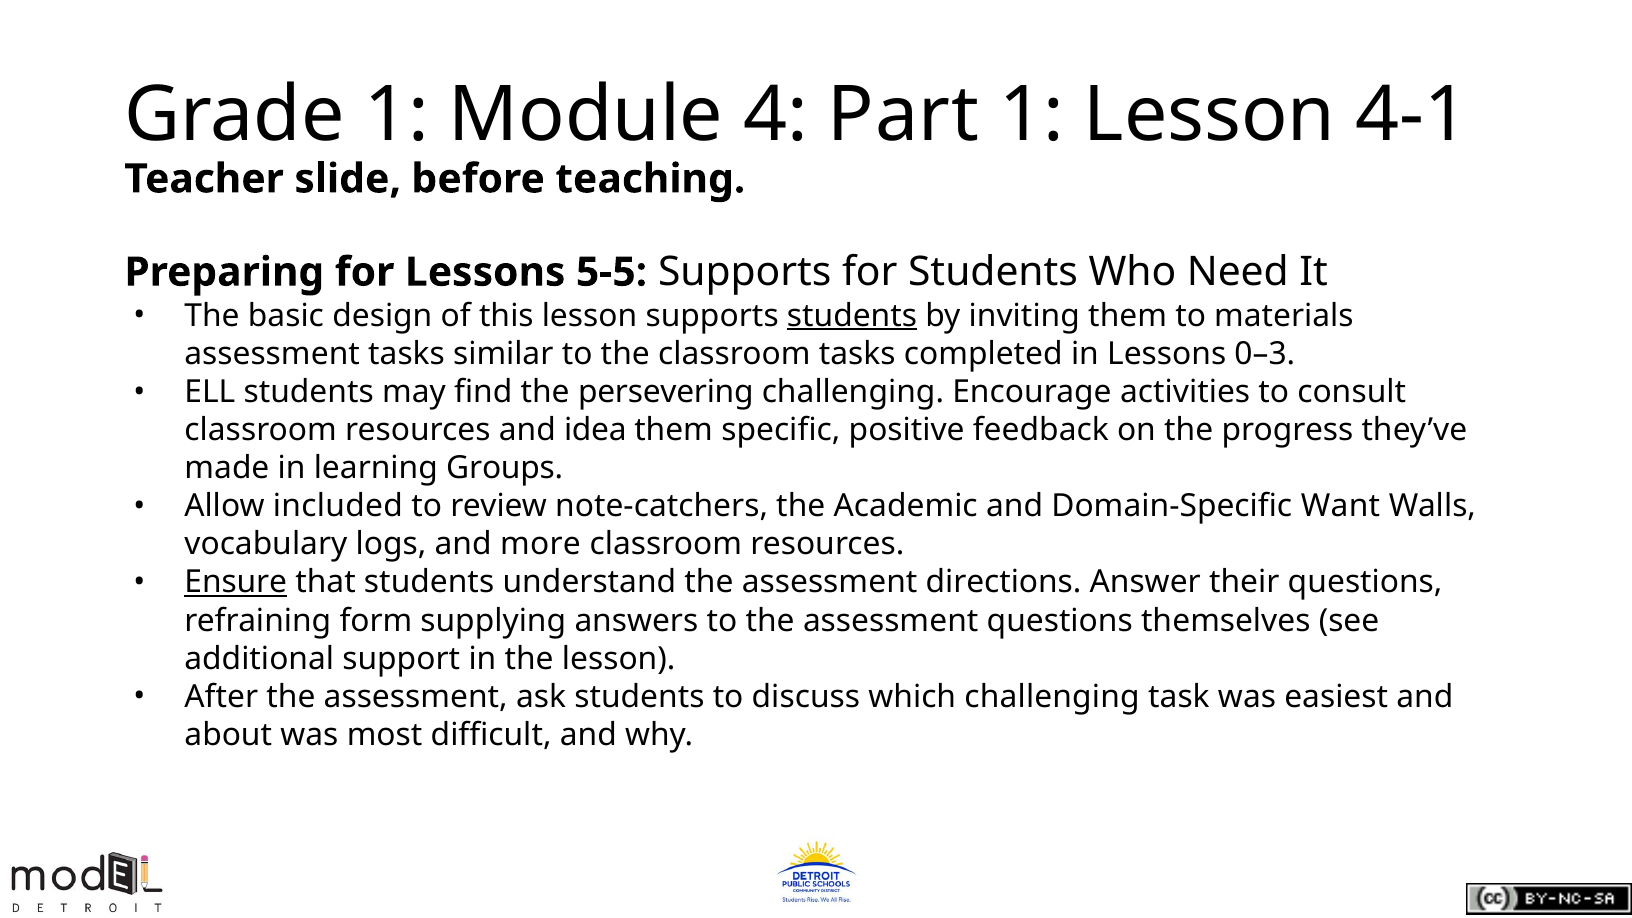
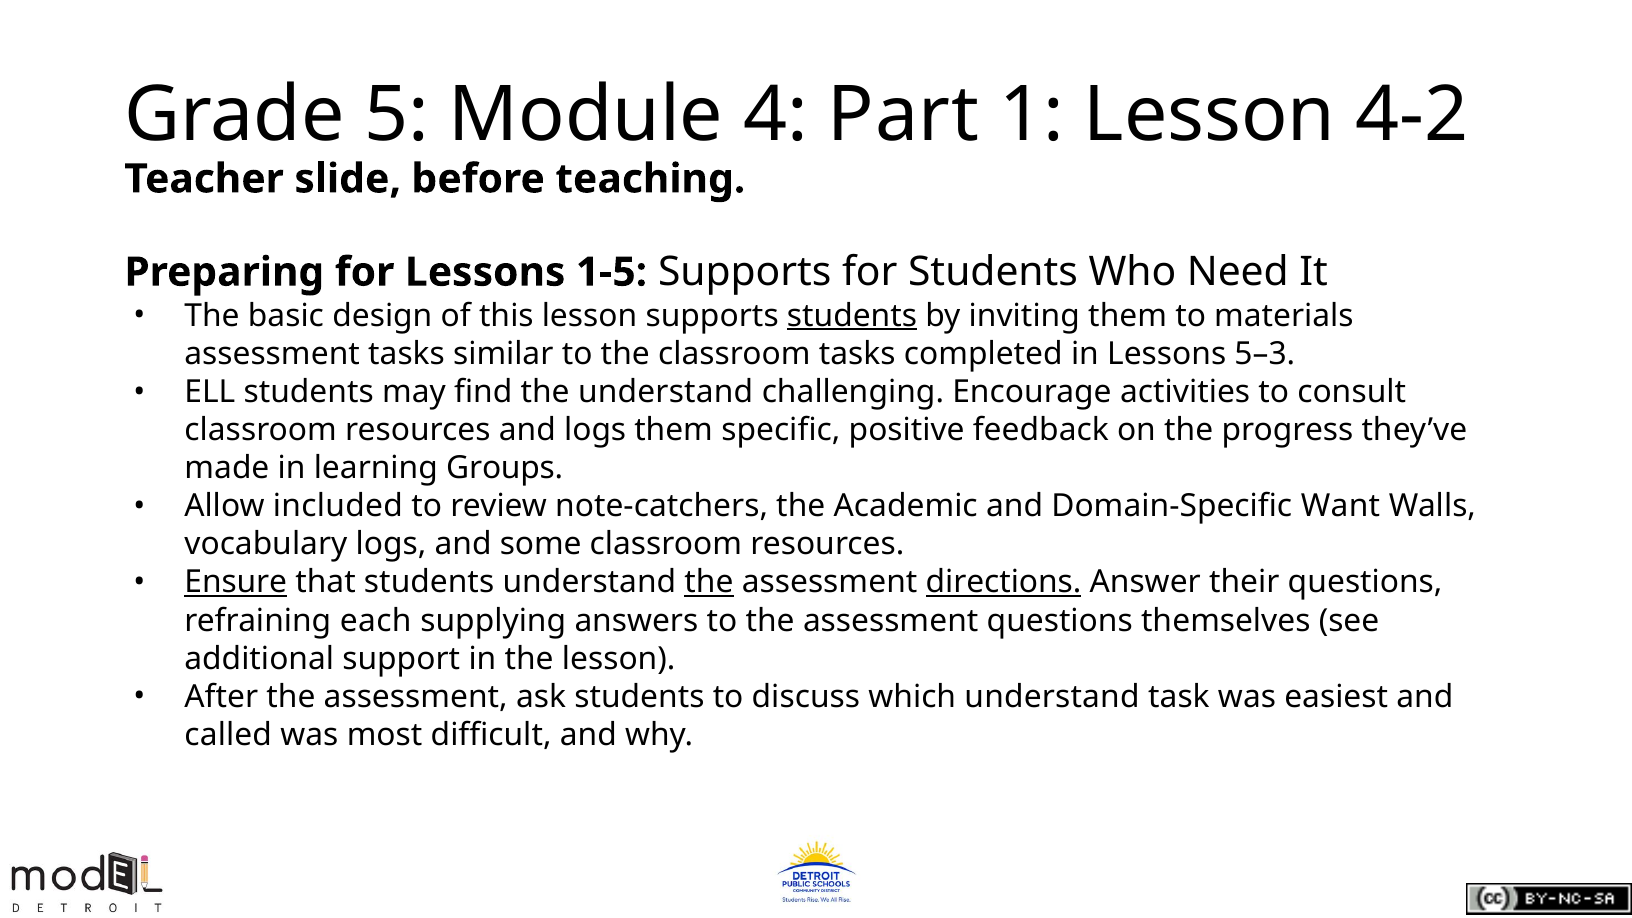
Grade 1: 1 -> 5
4-1: 4-1 -> 4-2
5-5: 5-5 -> 1-5
0–3: 0–3 -> 5–3
the persevering: persevering -> understand
and idea: idea -> logs
more: more -> some
the at (709, 583) underline: none -> present
directions underline: none -> present
form: form -> each
which challenging: challenging -> understand
about: about -> called
